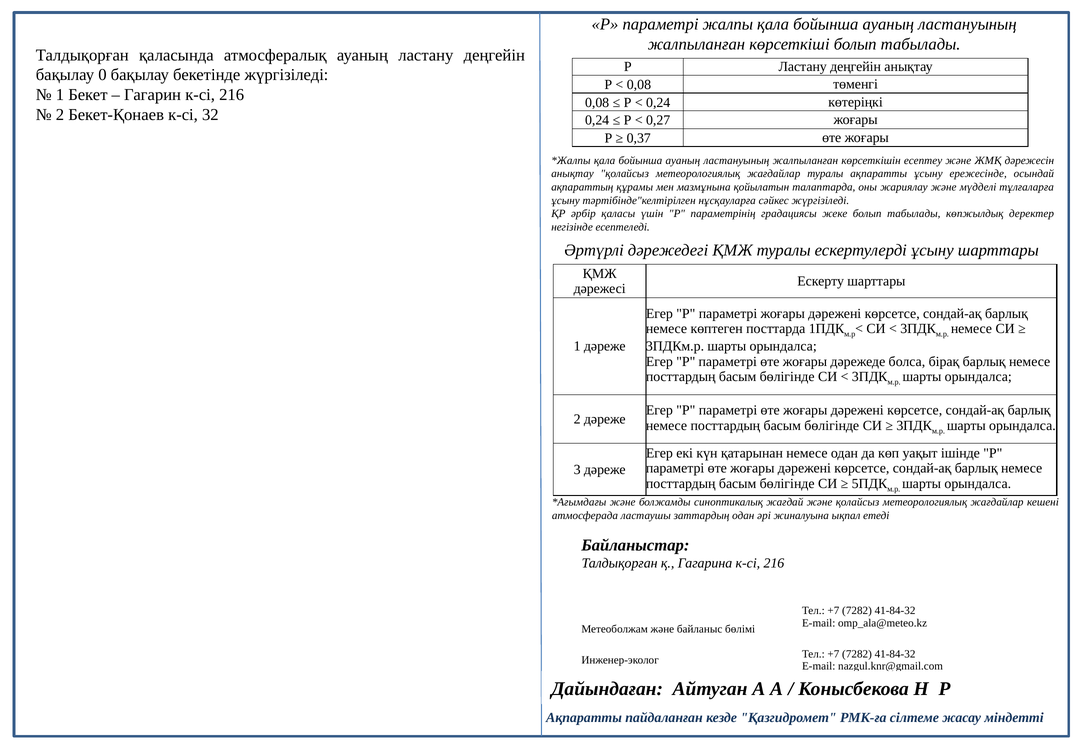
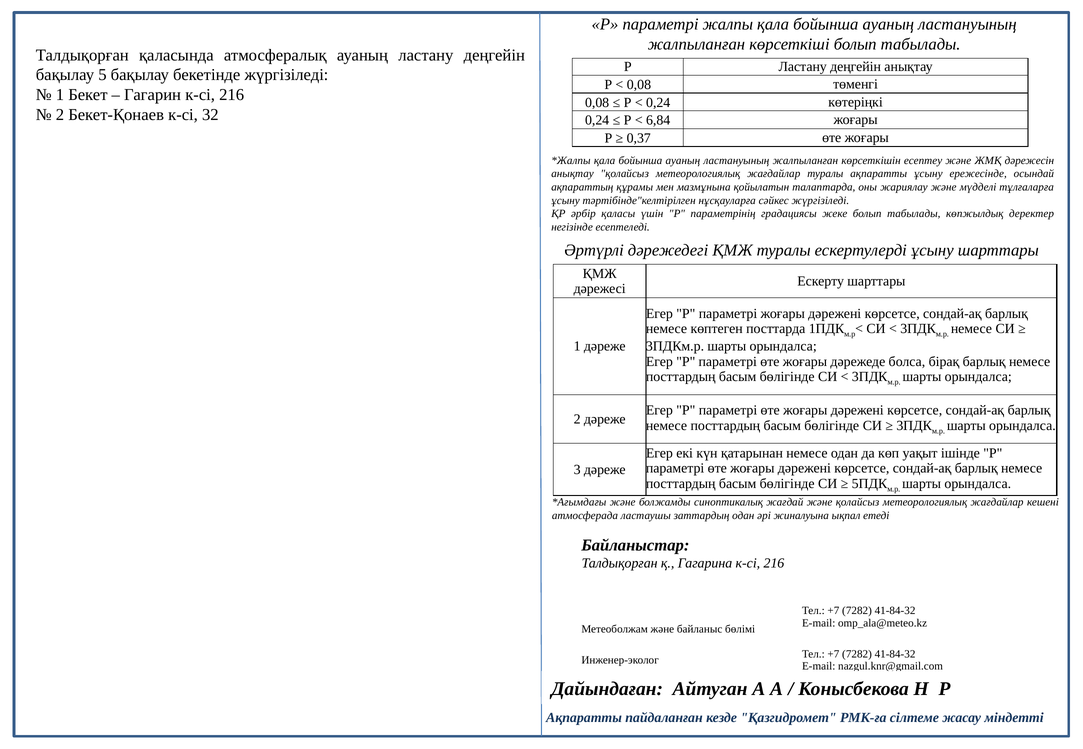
0: 0 -> 5
0,27: 0,27 -> 6,84
